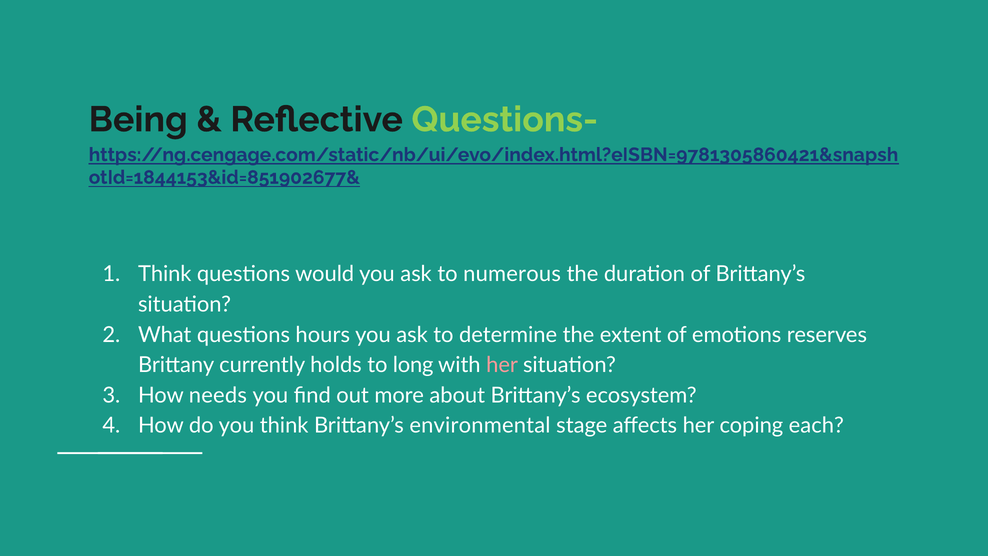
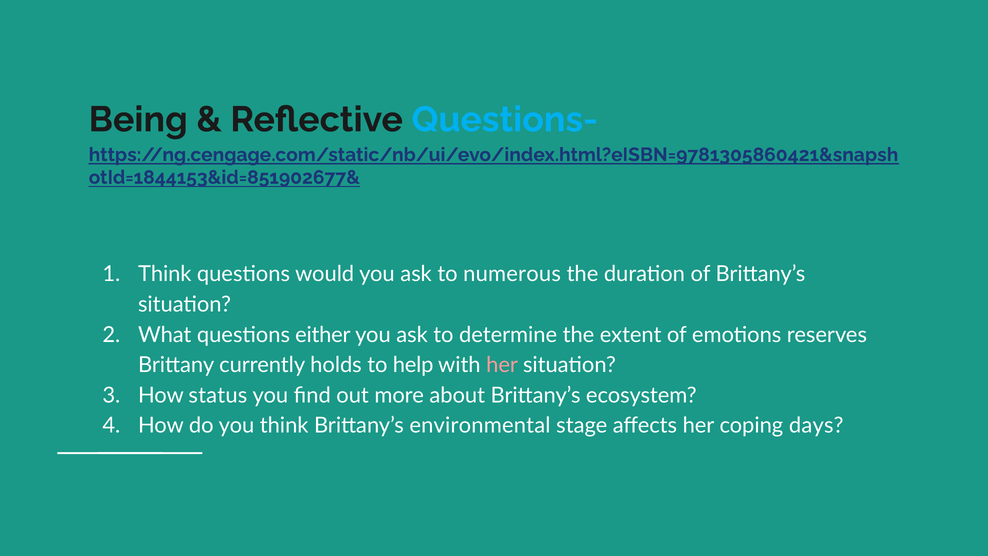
Questions- colour: light green -> light blue
hours: hours -> either
long: long -> help
needs: needs -> status
each: each -> days
